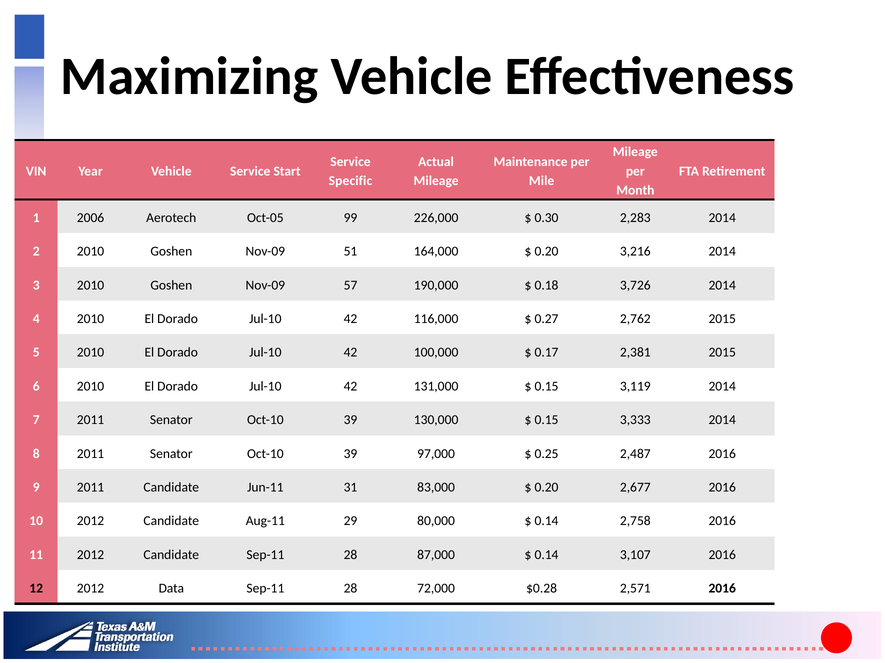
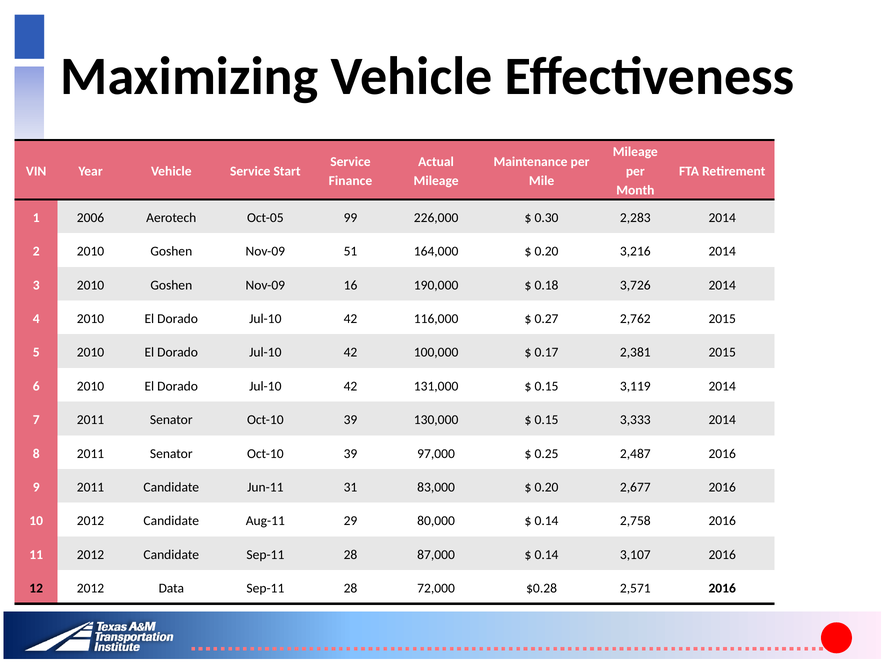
Specific: Specific -> Finance
57: 57 -> 16
